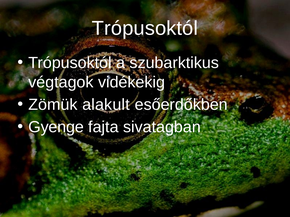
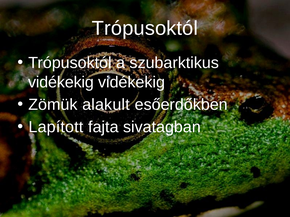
végtagok at (61, 82): végtagok -> vidékekig
Gyenge: Gyenge -> Lapított
